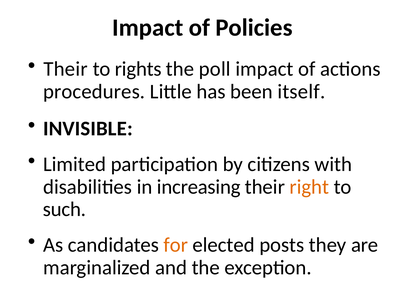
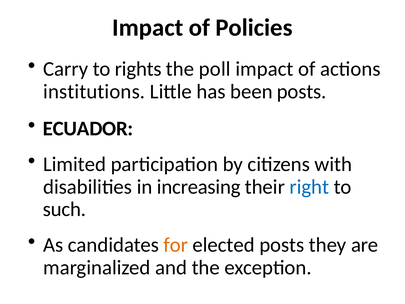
Their at (66, 69): Their -> Carry
procedures: procedures -> institutions
been itself: itself -> posts
INVISIBLE: INVISIBLE -> ECUADOR
right colour: orange -> blue
